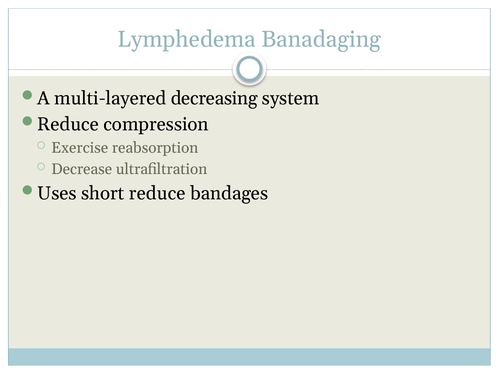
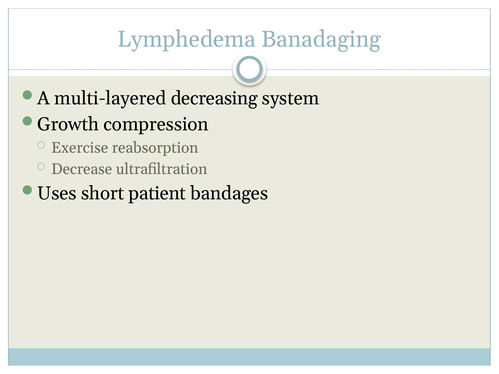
Reduce at (68, 125): Reduce -> Growth
short reduce: reduce -> patient
